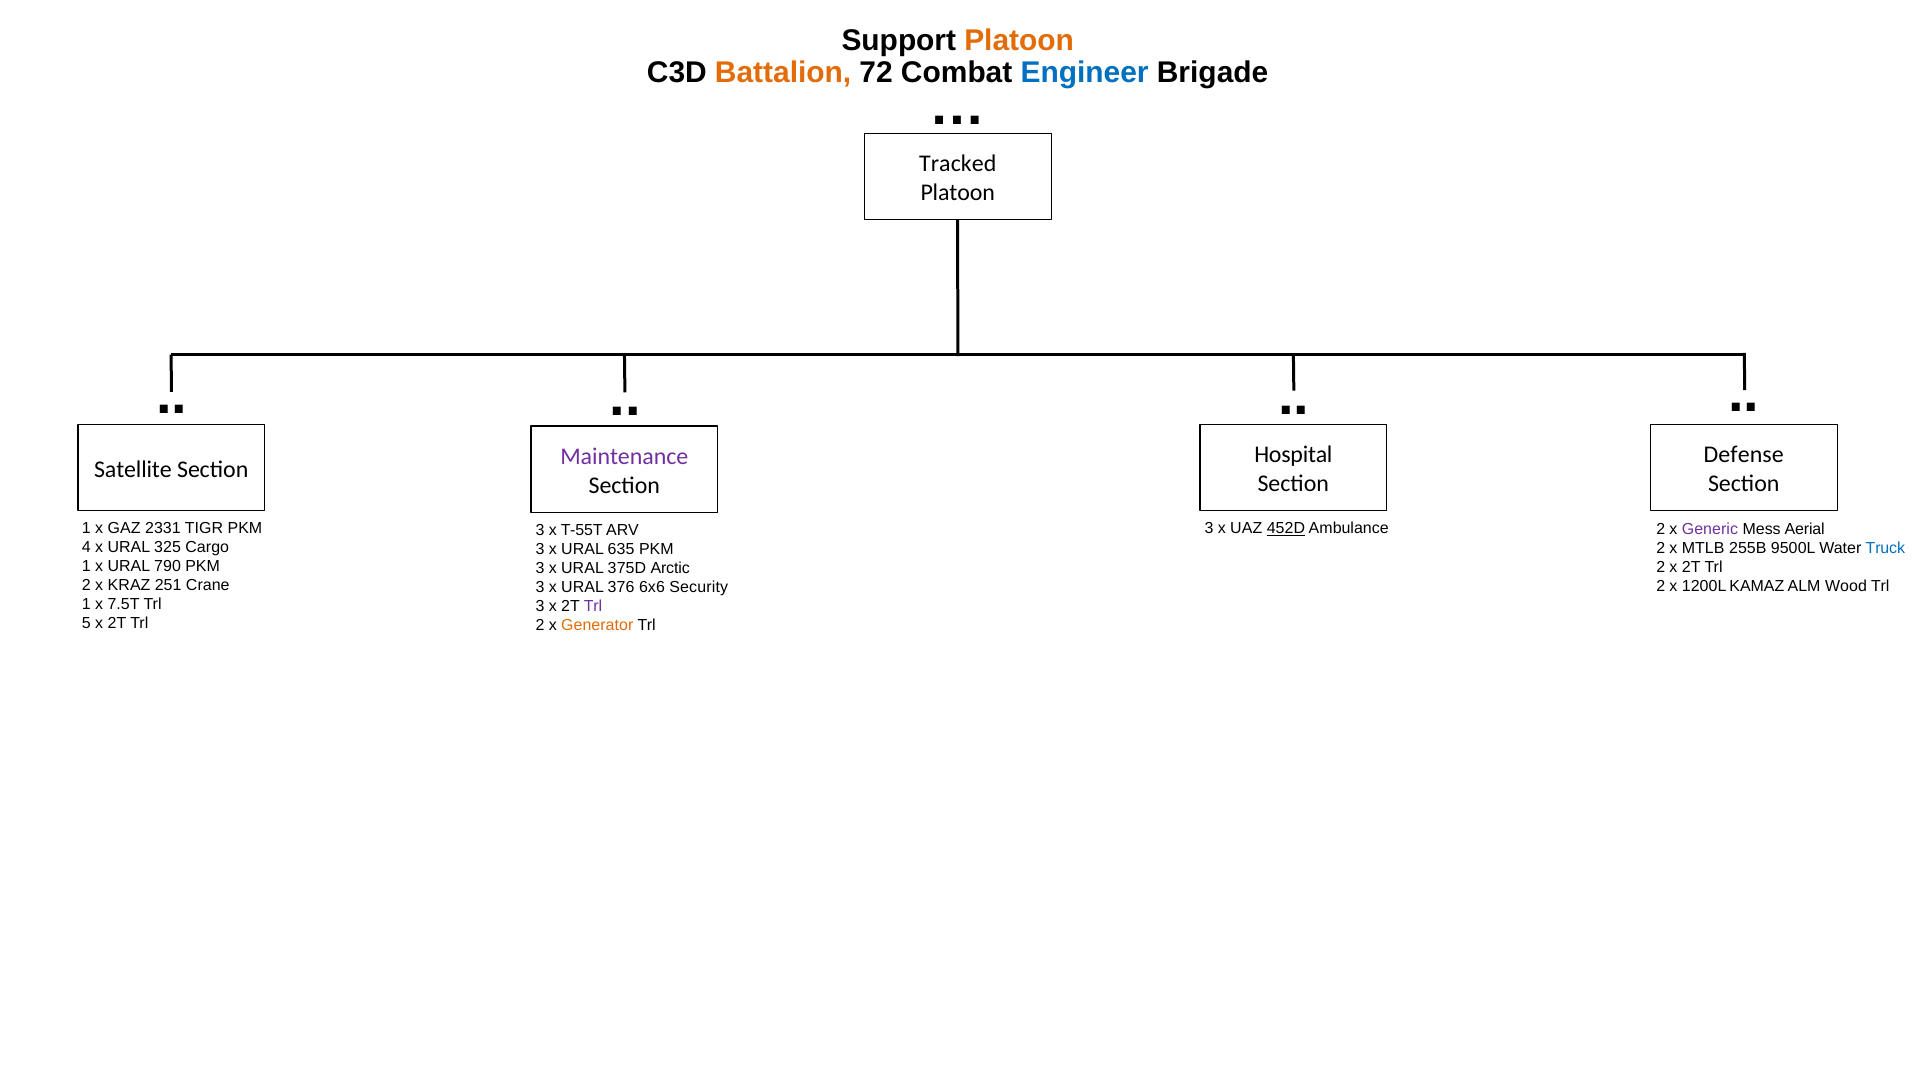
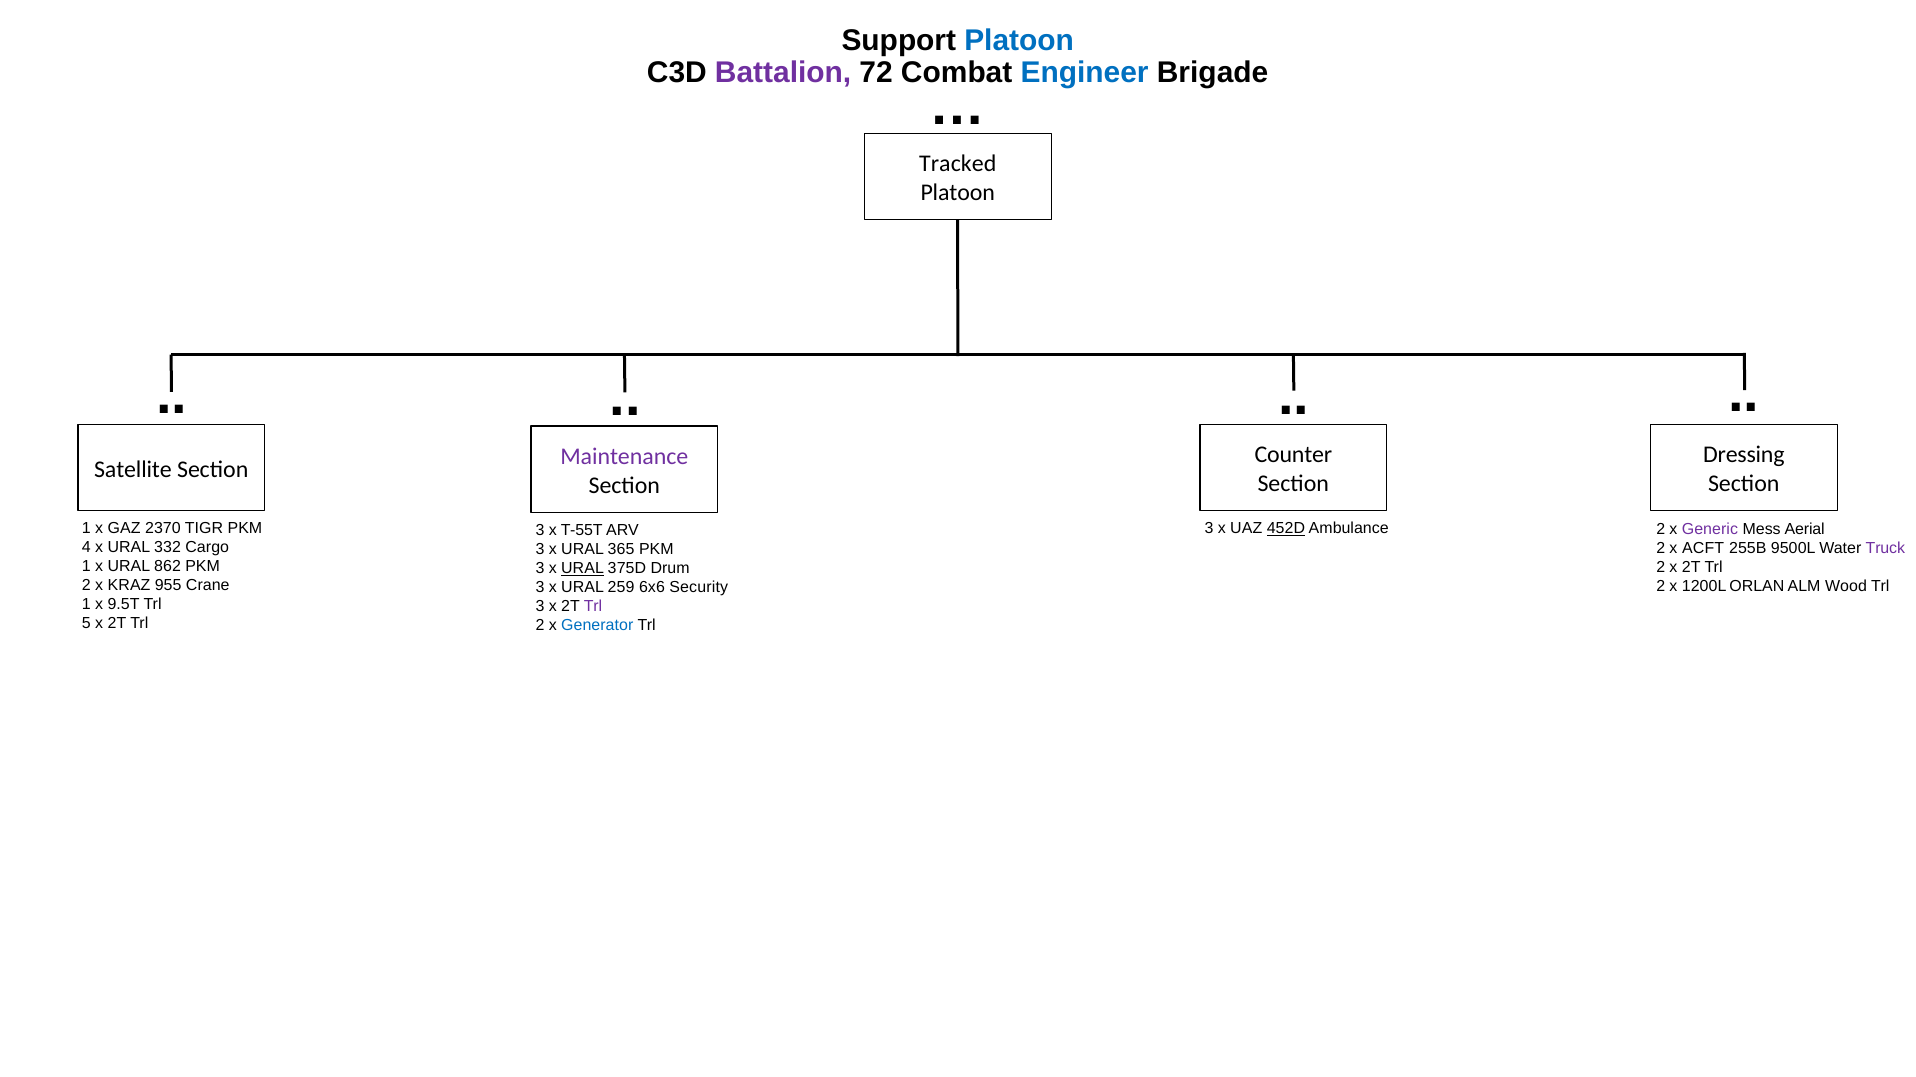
Platoon at (1019, 40) colour: orange -> blue
Battalion colour: orange -> purple
Hospital: Hospital -> Counter
Defense: Defense -> Dressing
2331: 2331 -> 2370
325: 325 -> 332
MTLB: MTLB -> ACFT
Truck colour: blue -> purple
635: 635 -> 365
790: 790 -> 862
URAL at (583, 569) underline: none -> present
Arctic: Arctic -> Drum
251: 251 -> 955
KAMAZ: KAMAZ -> ORLAN
376: 376 -> 259
7.5T: 7.5T -> 9.5T
Generator colour: orange -> blue
